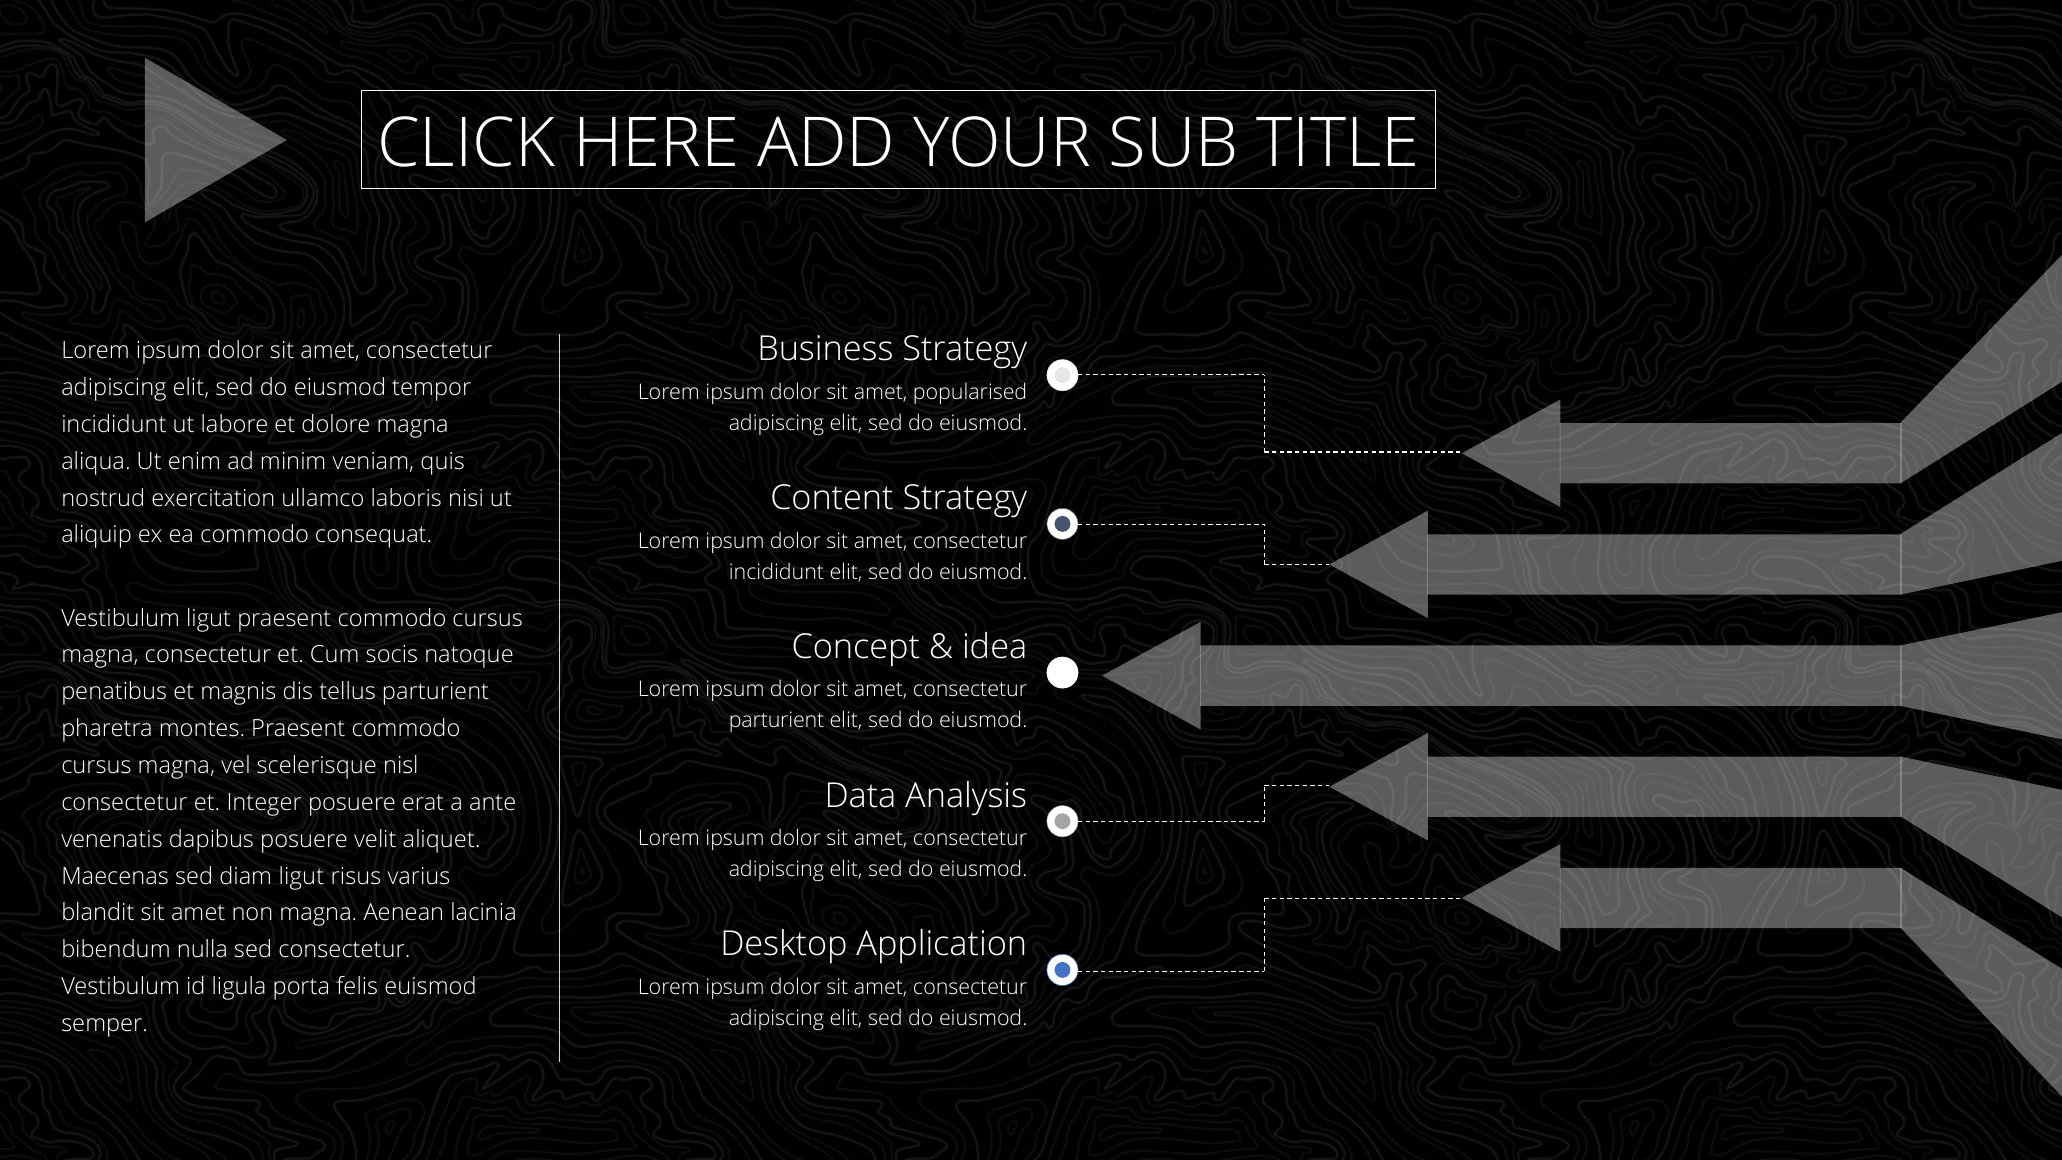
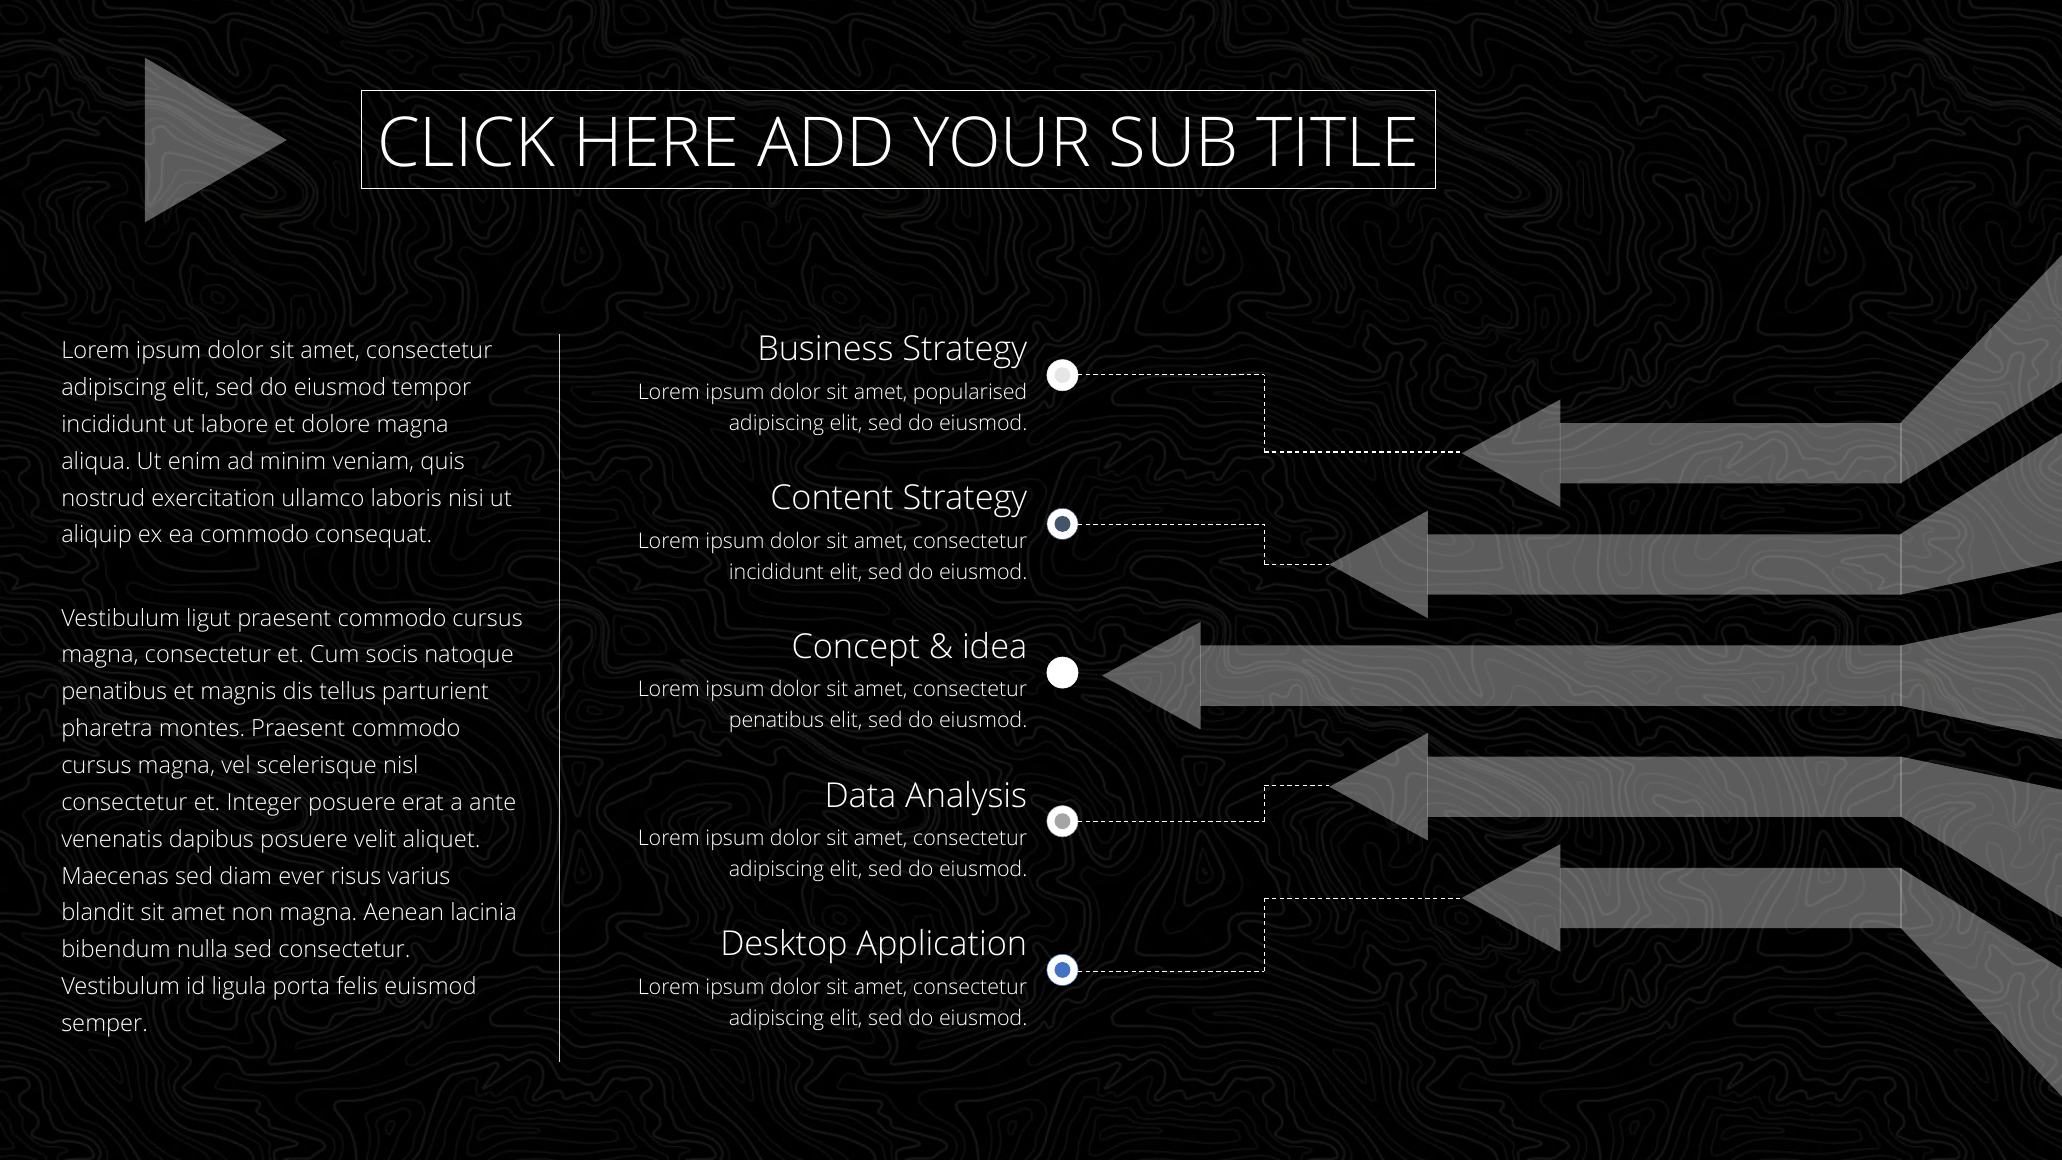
parturient at (777, 721): parturient -> penatibus
diam ligut: ligut -> ever
